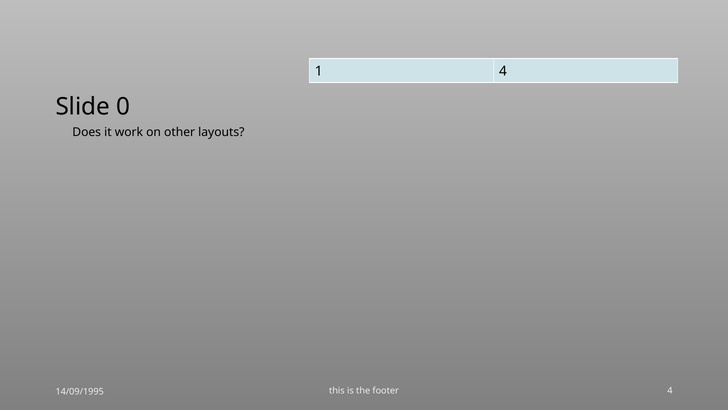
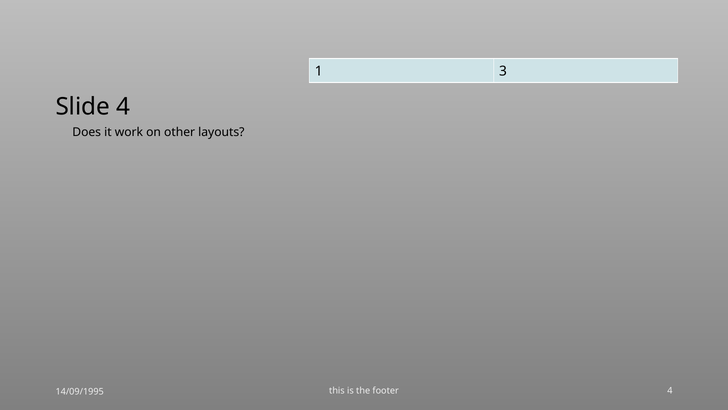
1 4: 4 -> 3
Slide 0: 0 -> 4
